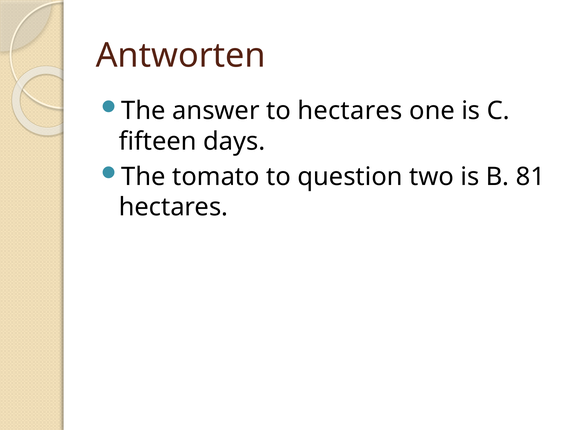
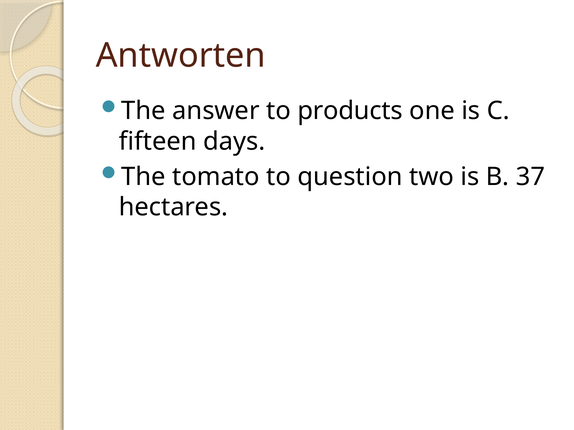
to hectares: hectares -> products
81: 81 -> 37
